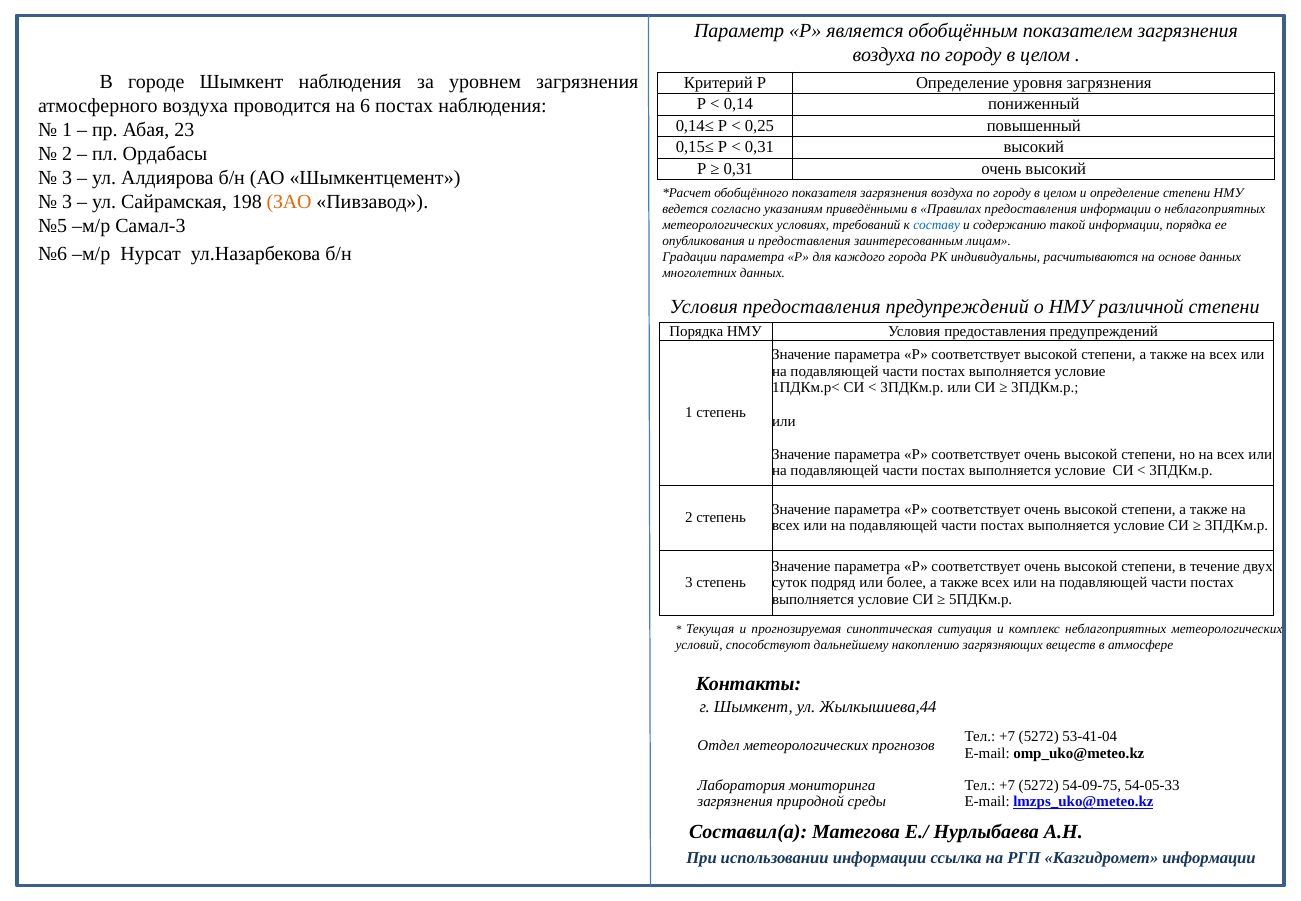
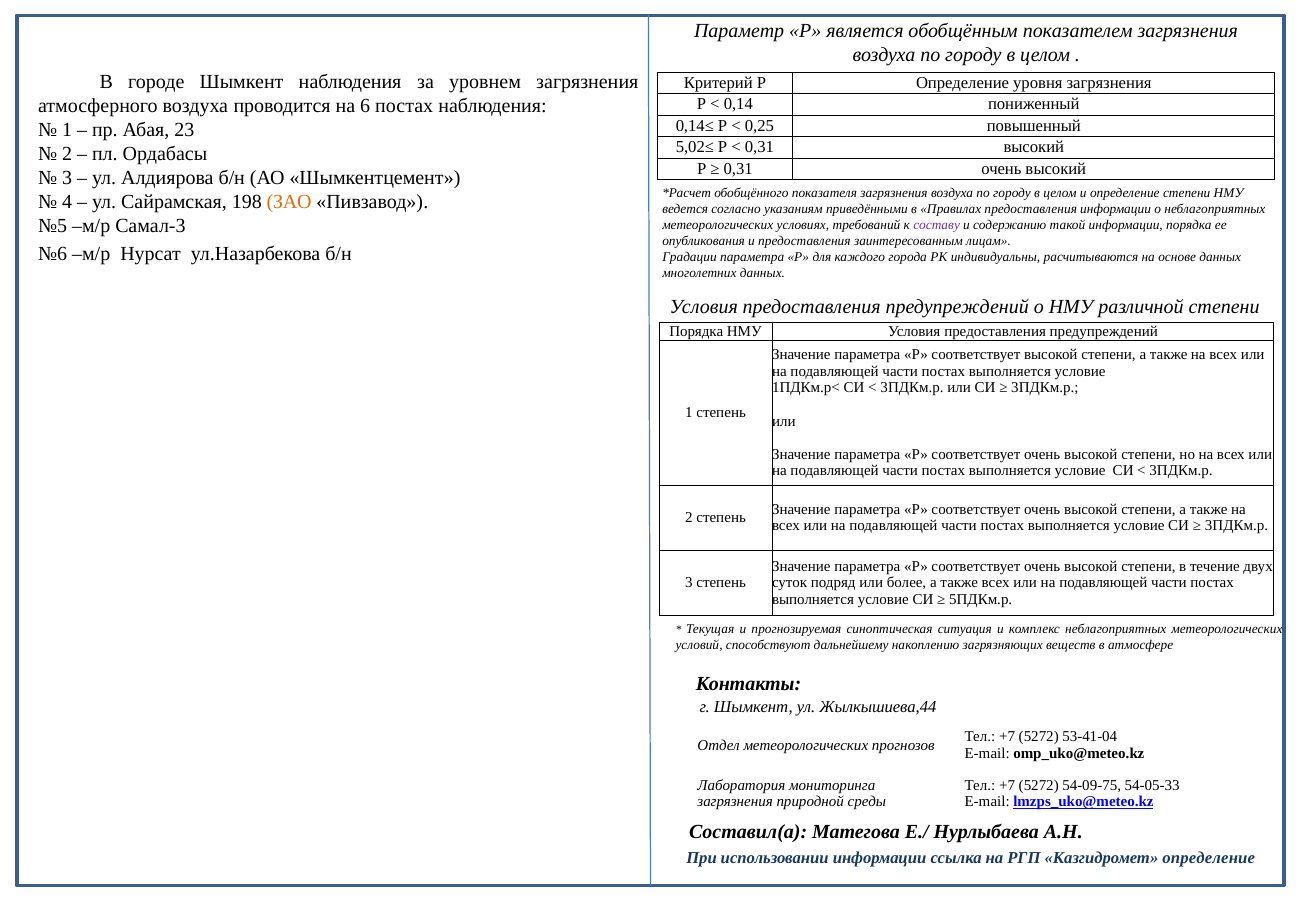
0,15≤: 0,15≤ -> 5,02≤
3 at (67, 202): 3 -> 4
составу colour: blue -> purple
Казгидромет информации: информации -> определение
